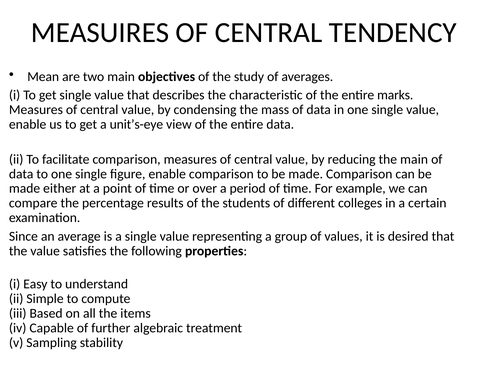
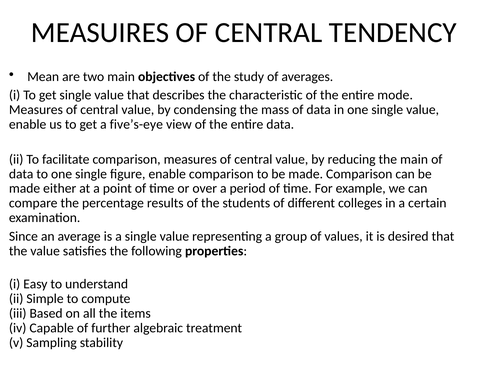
marks: marks -> mode
unit’s-eye: unit’s-eye -> five’s-eye
